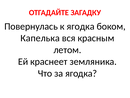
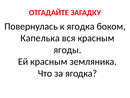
летом: летом -> ягоды
Ей краснеет: краснеет -> красным
